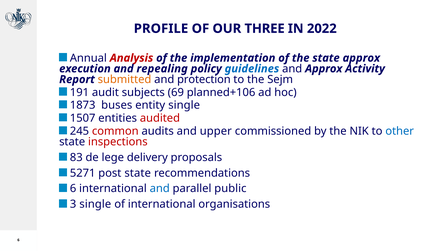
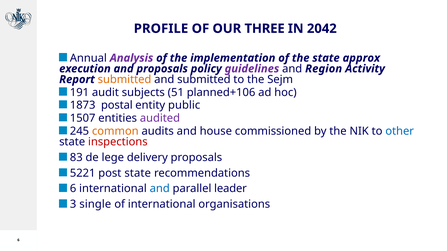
2022: 2022 -> 2042
Analysis colour: red -> purple
and repealing: repealing -> proposals
guidelines colour: blue -> purple
and Approx: Approx -> Region
and protection: protection -> submitted
69: 69 -> 51
buses: buses -> postal
entity single: single -> public
audited colour: red -> purple
common colour: red -> orange
upper: upper -> house
5271: 5271 -> 5221
public: public -> leader
